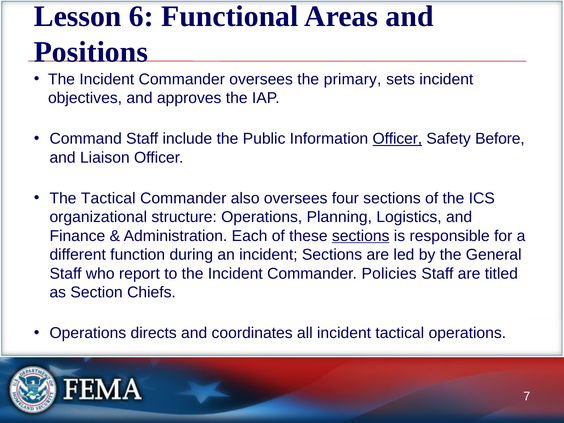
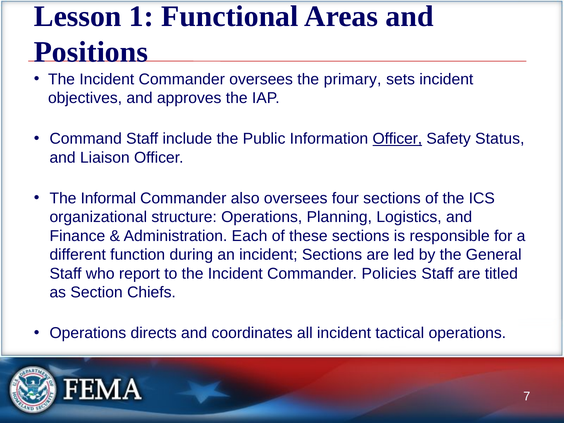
6: 6 -> 1
Before: Before -> Status
The Tactical: Tactical -> Informal
sections at (361, 236) underline: present -> none
